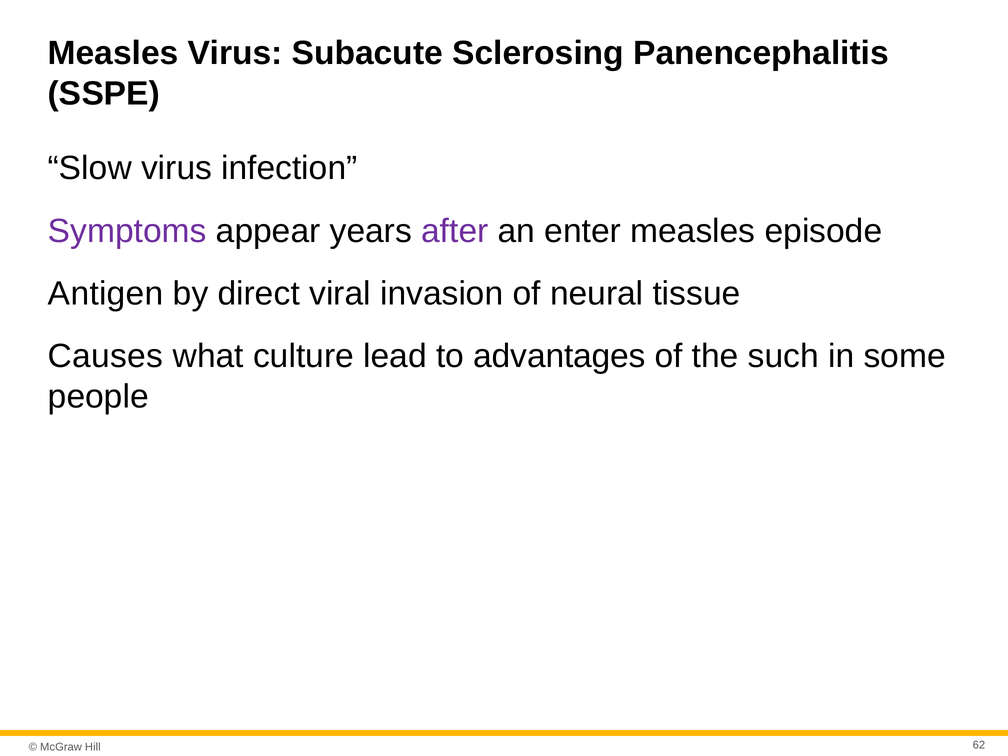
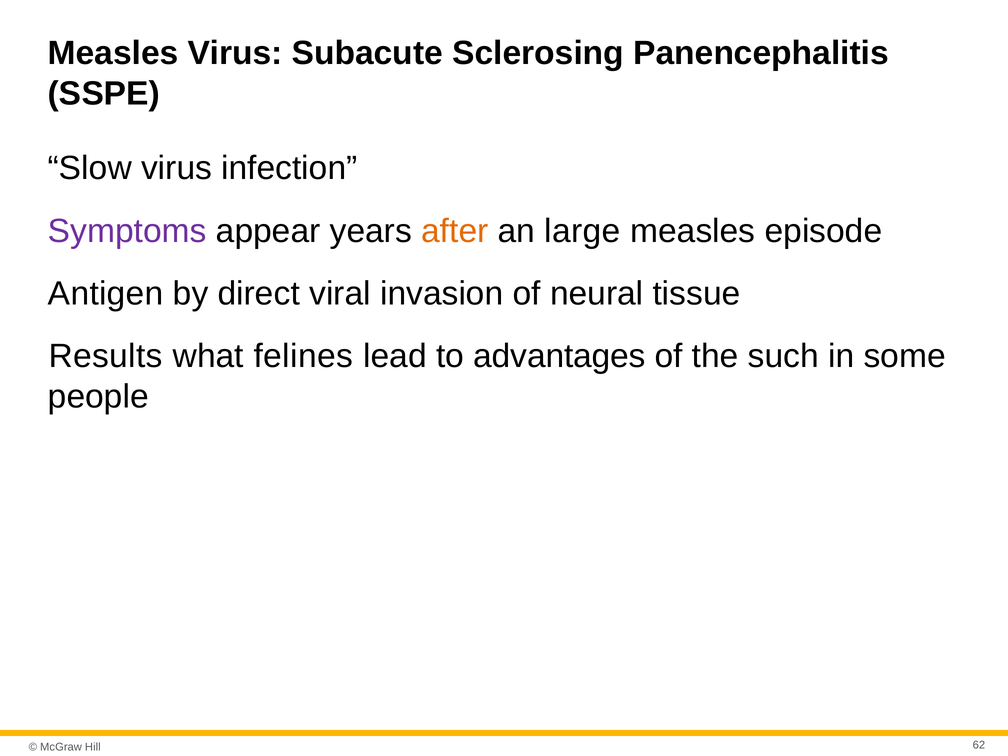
after colour: purple -> orange
enter: enter -> large
Causes: Causes -> Results
culture: culture -> felines
